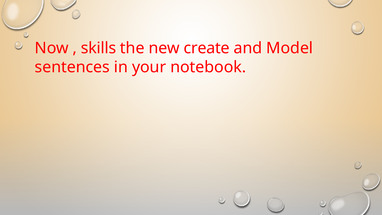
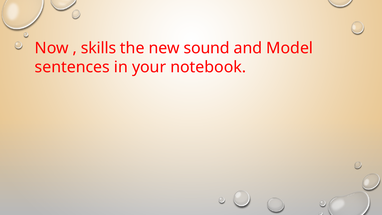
create: create -> sound
